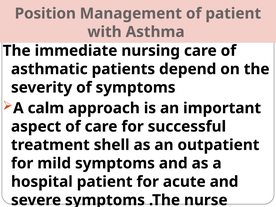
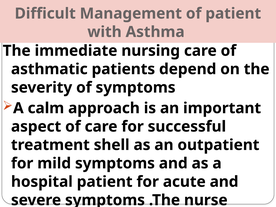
Position: Position -> Difficult
